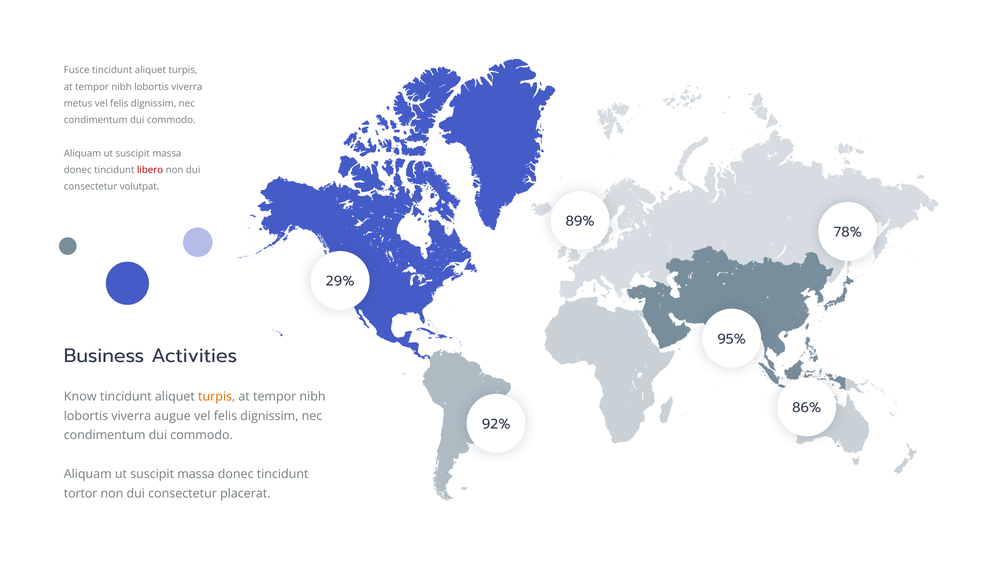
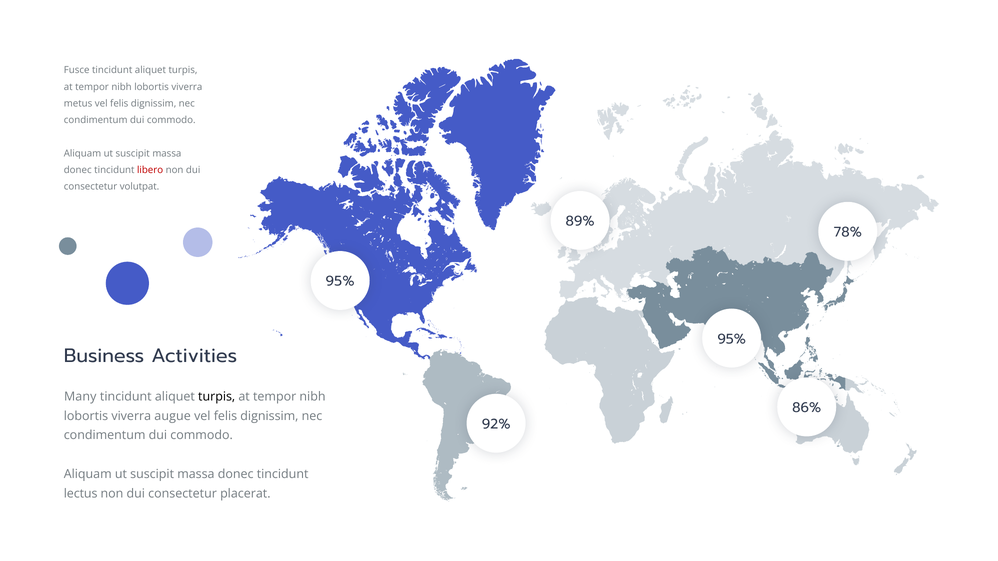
29% at (340, 282): 29% -> 95%
Know: Know -> Many
turpis at (217, 397) colour: orange -> black
tortor: tortor -> lectus
